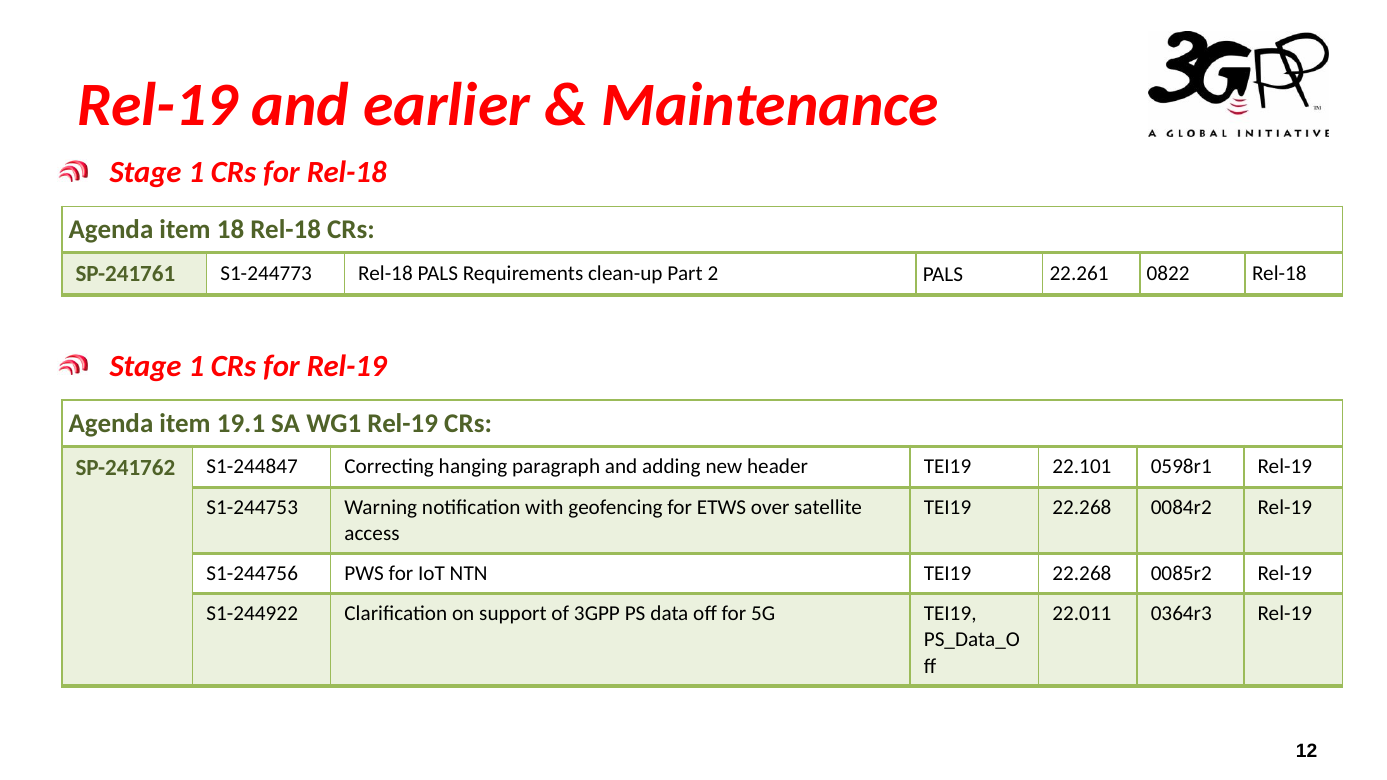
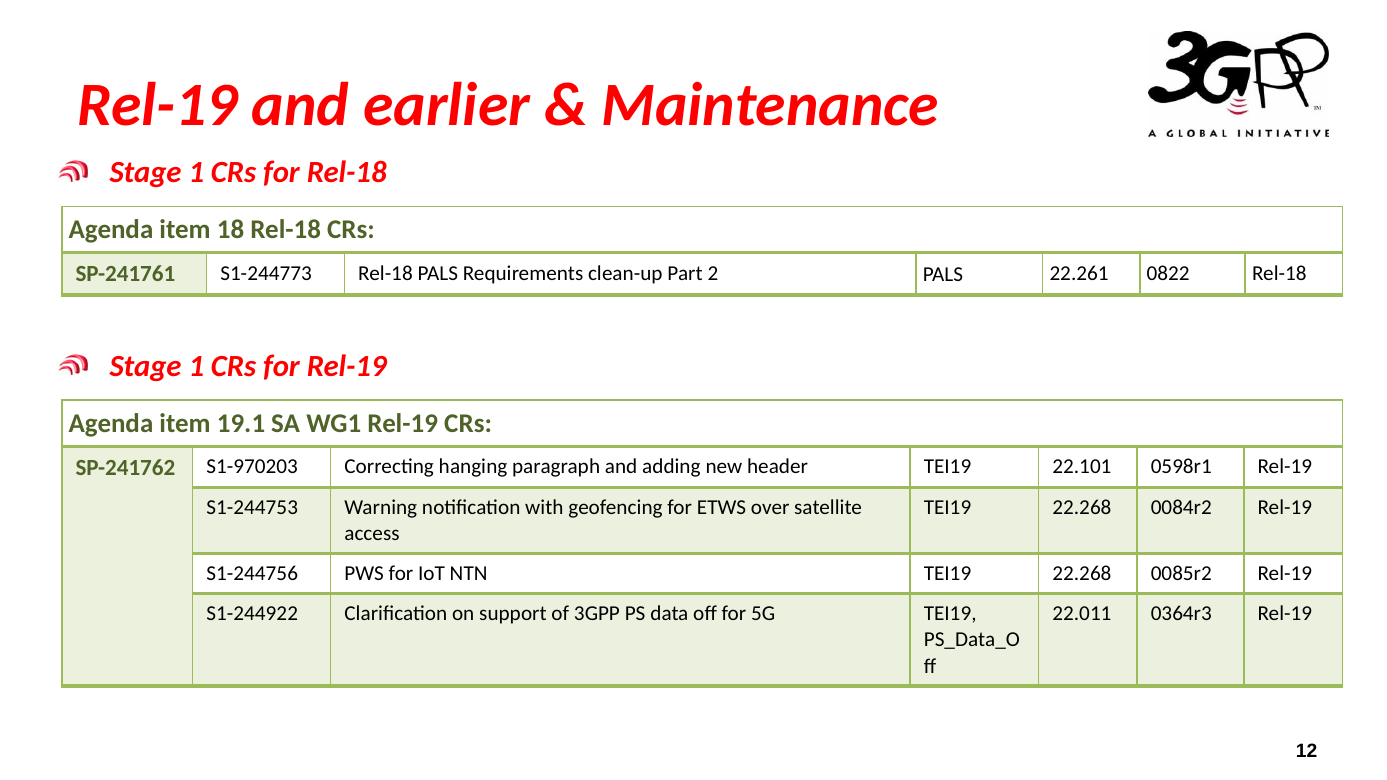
S1-244847: S1-244847 -> S1-970203
